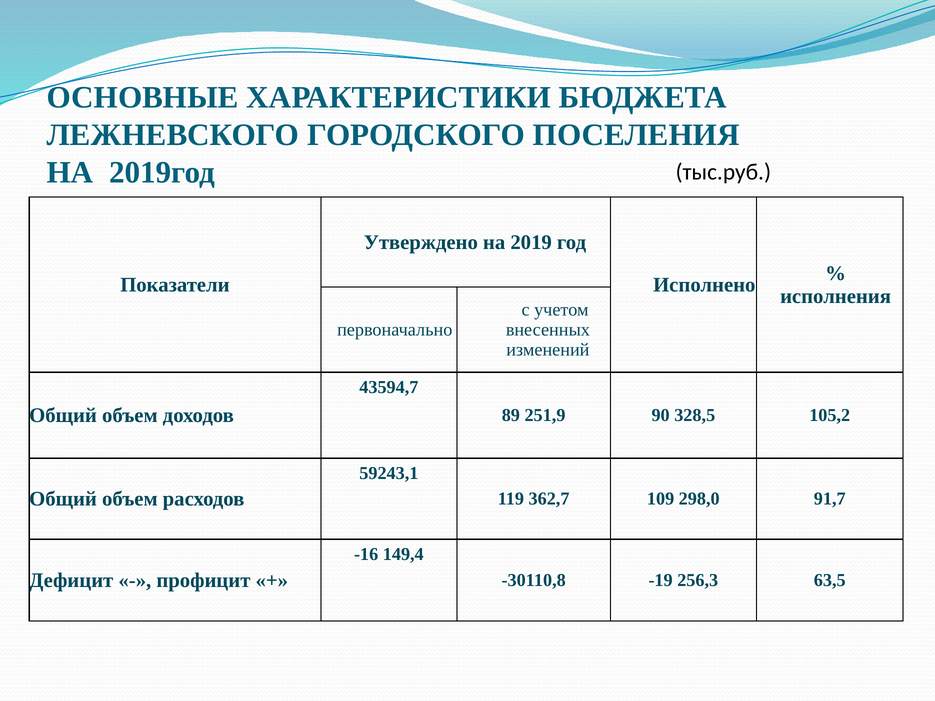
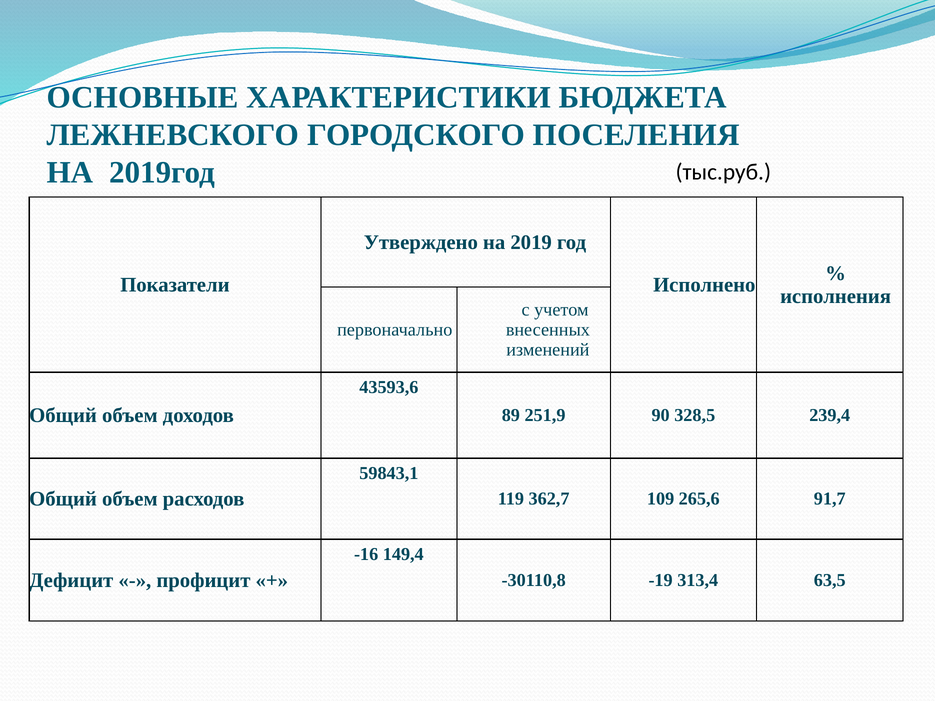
43594,7: 43594,7 -> 43593,6
105,2: 105,2 -> 239,4
59243,1: 59243,1 -> 59843,1
298,0: 298,0 -> 265,6
256,3: 256,3 -> 313,4
